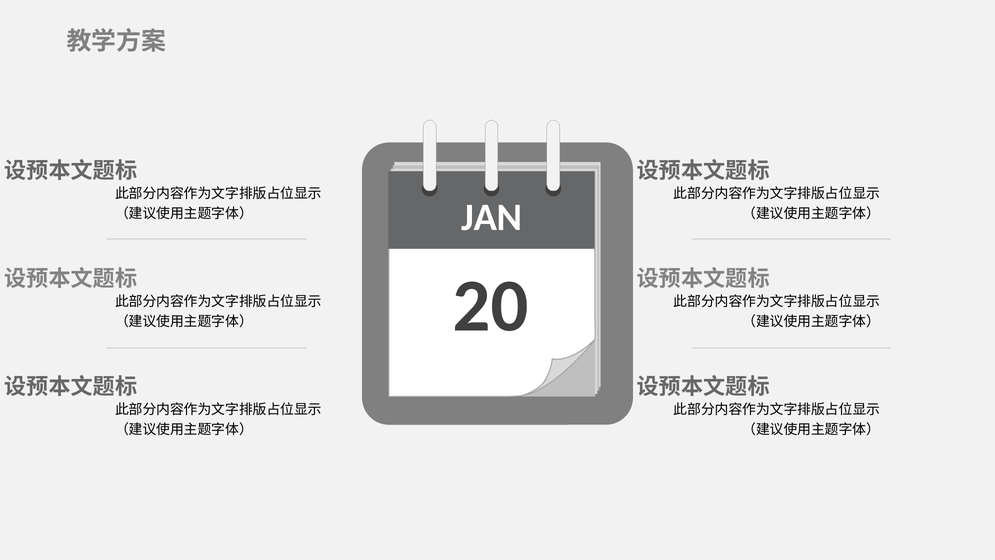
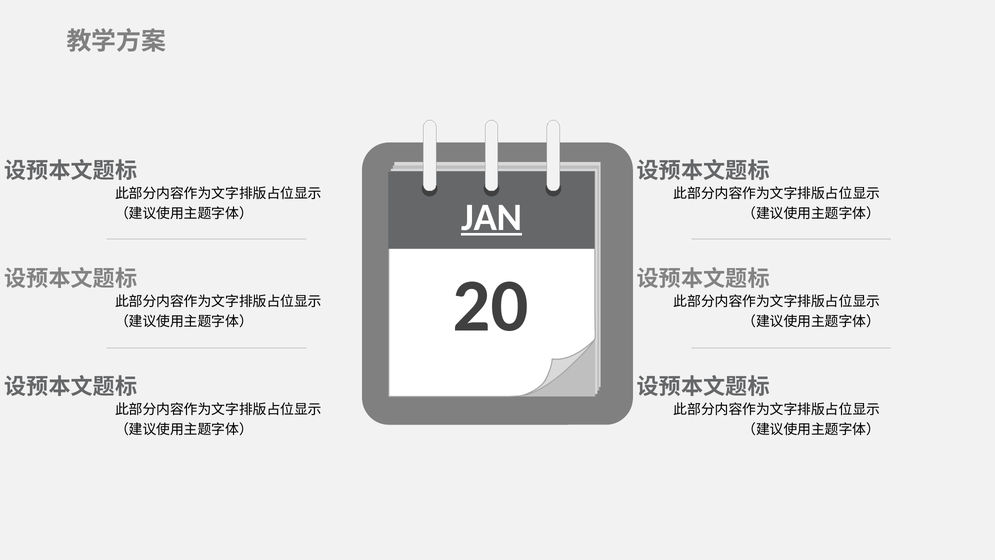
JAN underline: none -> present
